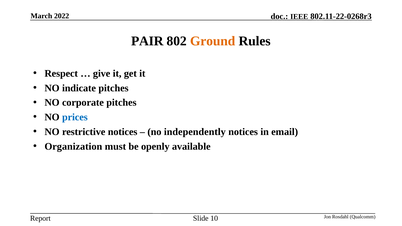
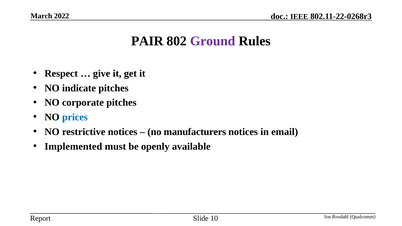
Ground colour: orange -> purple
independently: independently -> manufacturers
Organization: Organization -> Implemented
